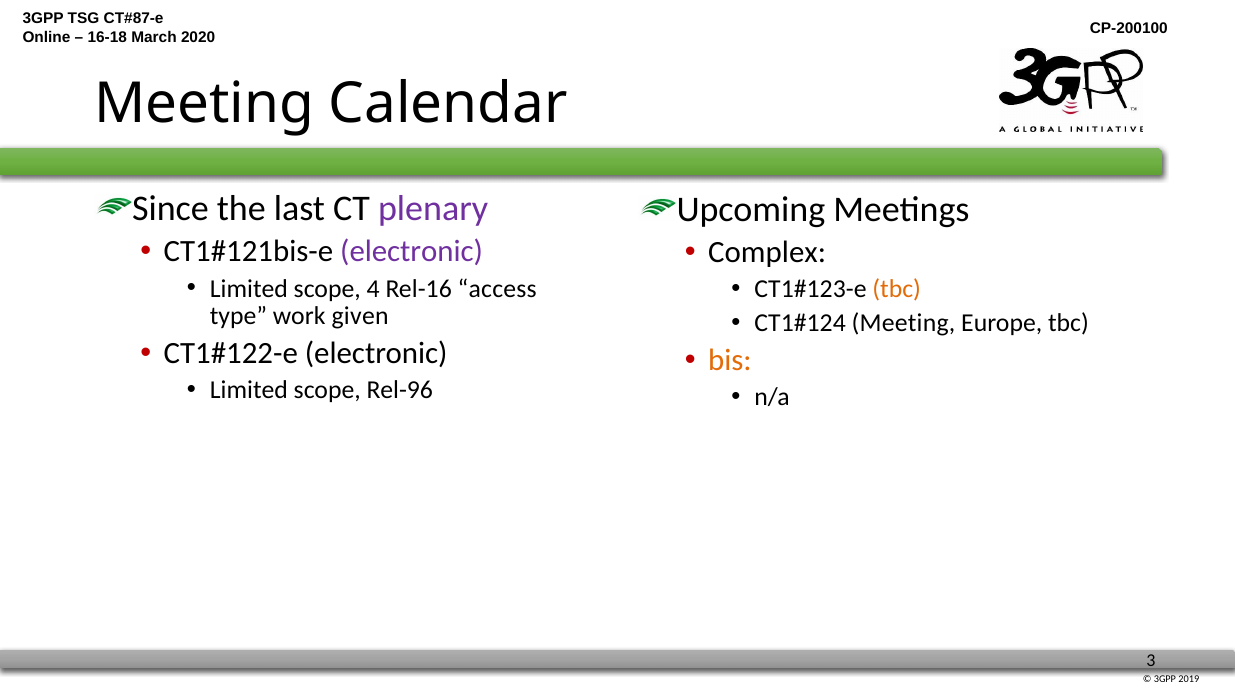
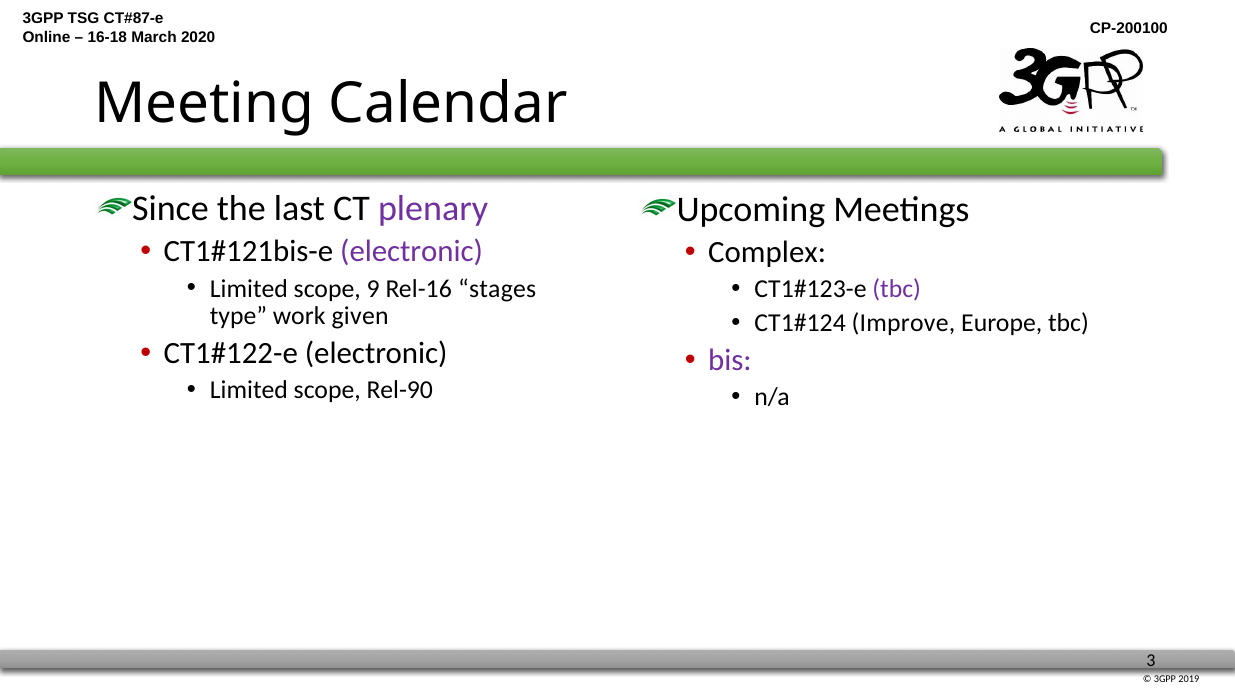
4: 4 -> 9
access: access -> stages
tbc at (897, 289) colour: orange -> purple
Meeting at (903, 323): Meeting -> Improve
bis colour: orange -> purple
Rel-96: Rel-96 -> Rel-90
